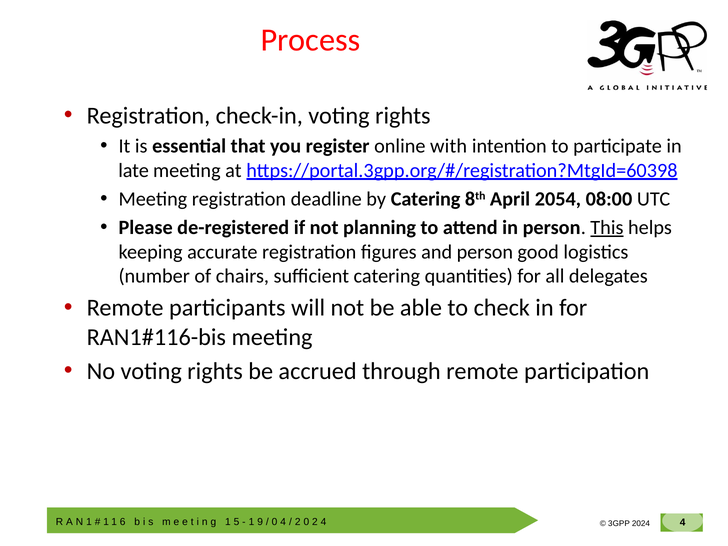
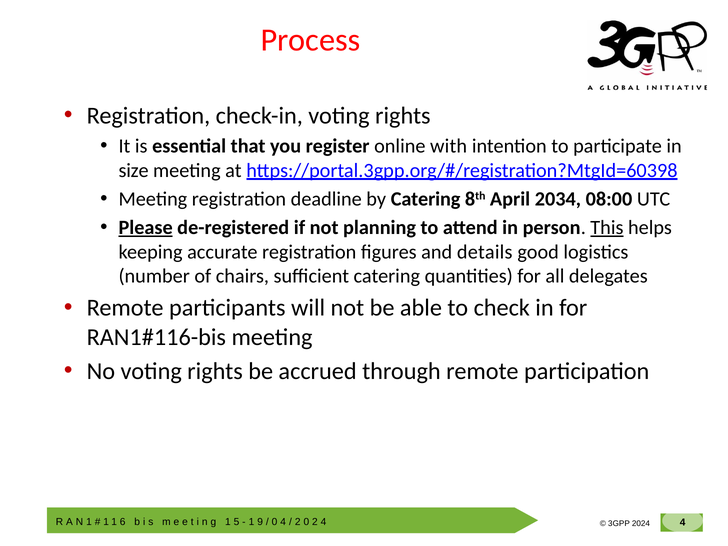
late: late -> size
2054: 2054 -> 2034
Please underline: none -> present
and person: person -> details
